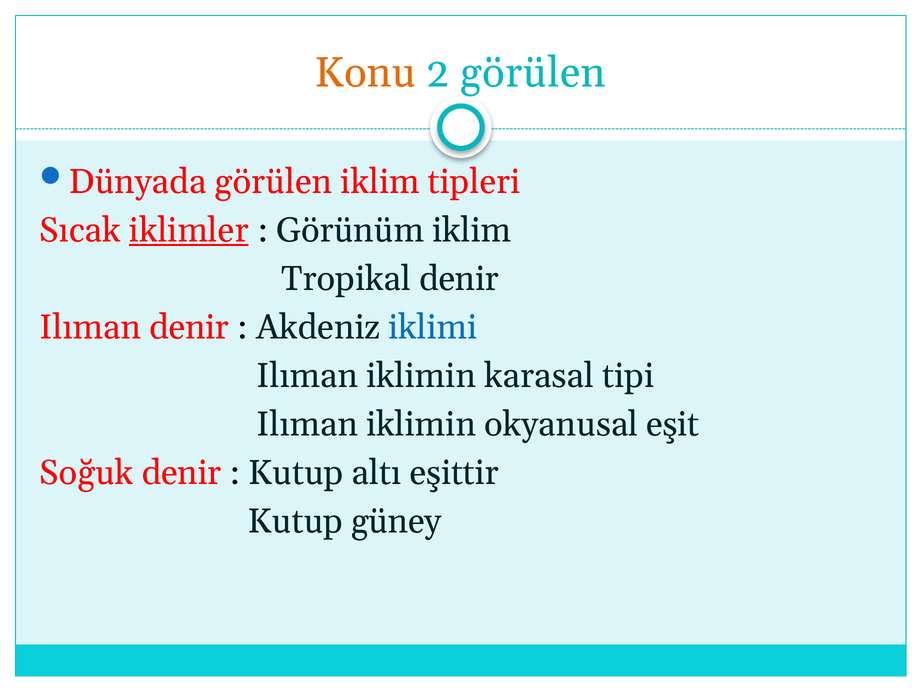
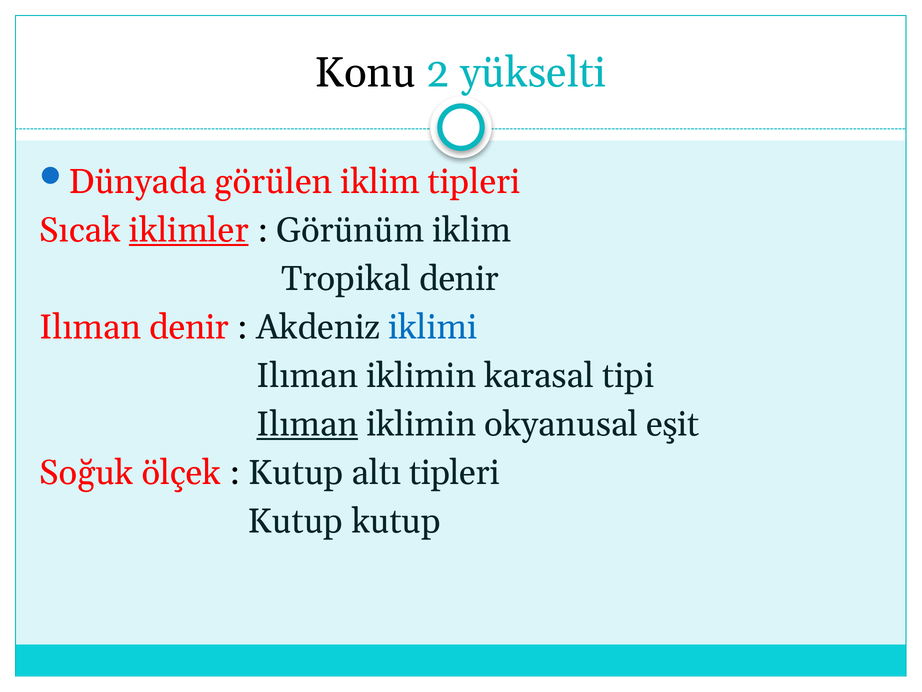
Konu colour: orange -> black
2 görülen: görülen -> yükselti
Ilıman at (307, 424) underline: none -> present
Soğuk denir: denir -> ölçek
altı eşittir: eşittir -> tipleri
Kutup güney: güney -> kutup
